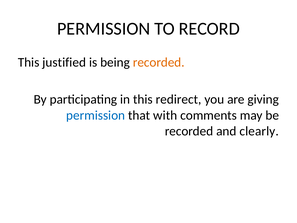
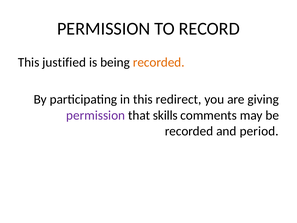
permission at (96, 115) colour: blue -> purple
with: with -> skills
clearly: clearly -> period
